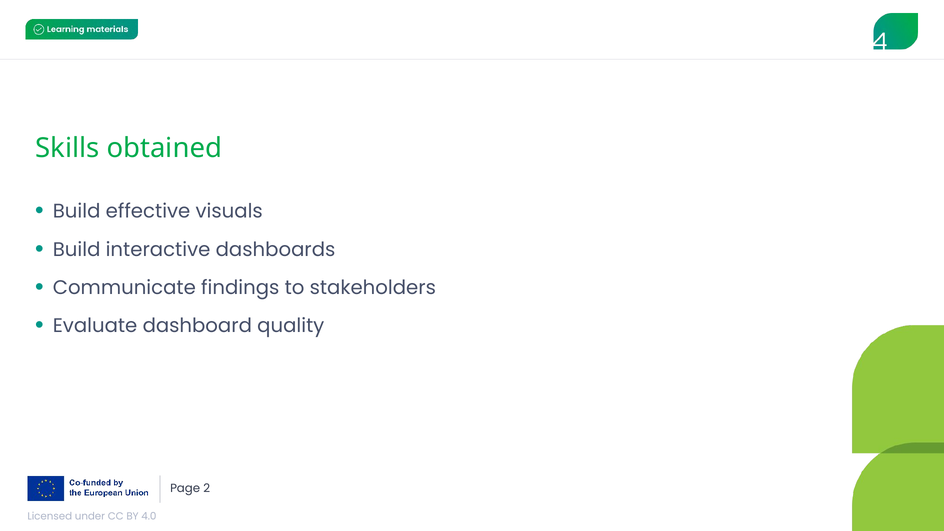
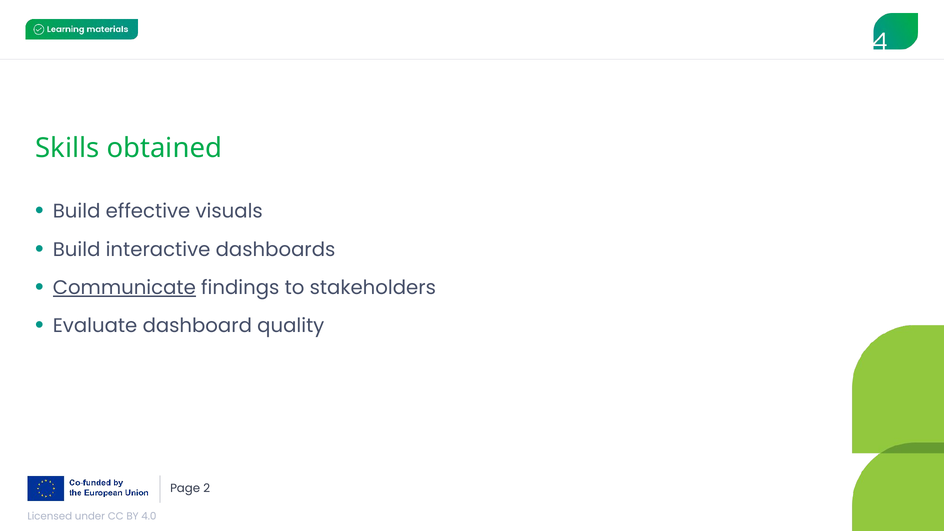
Communicate underline: none -> present
